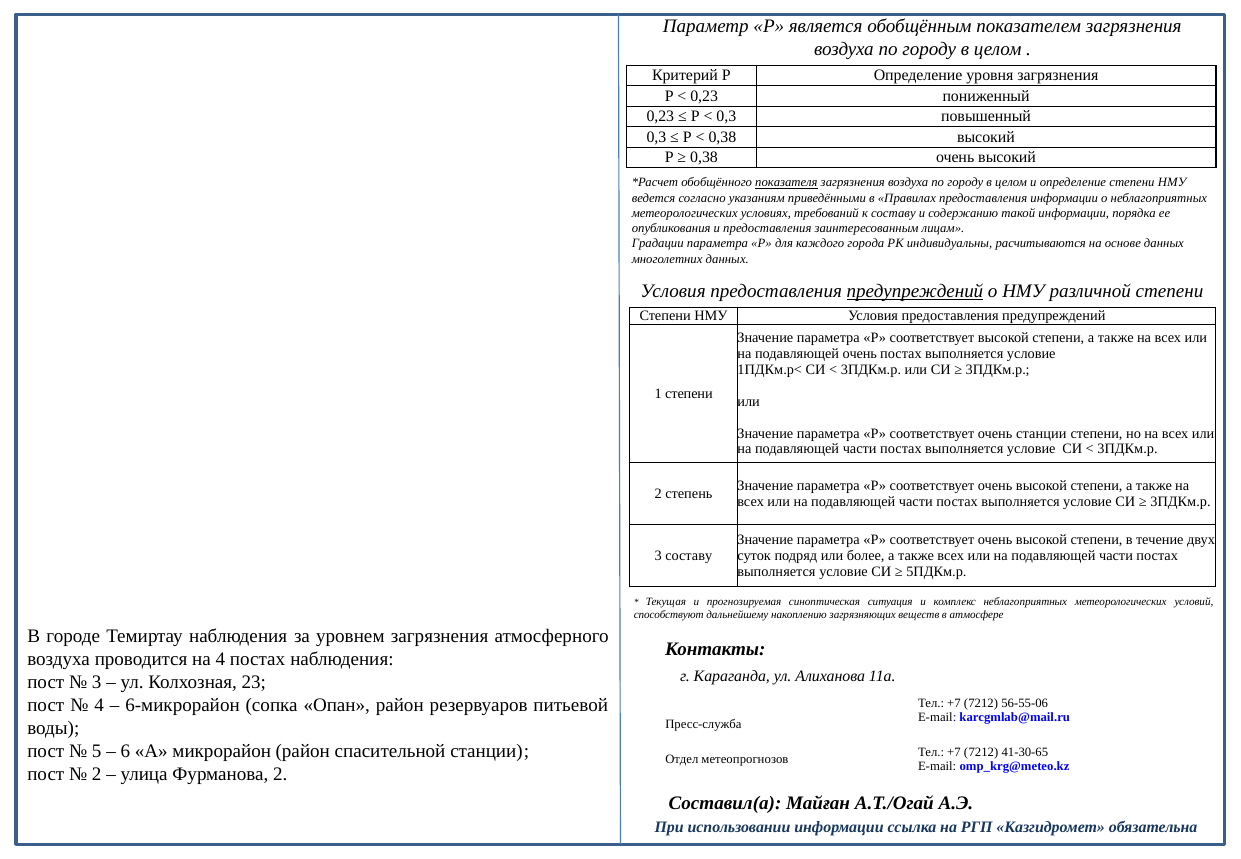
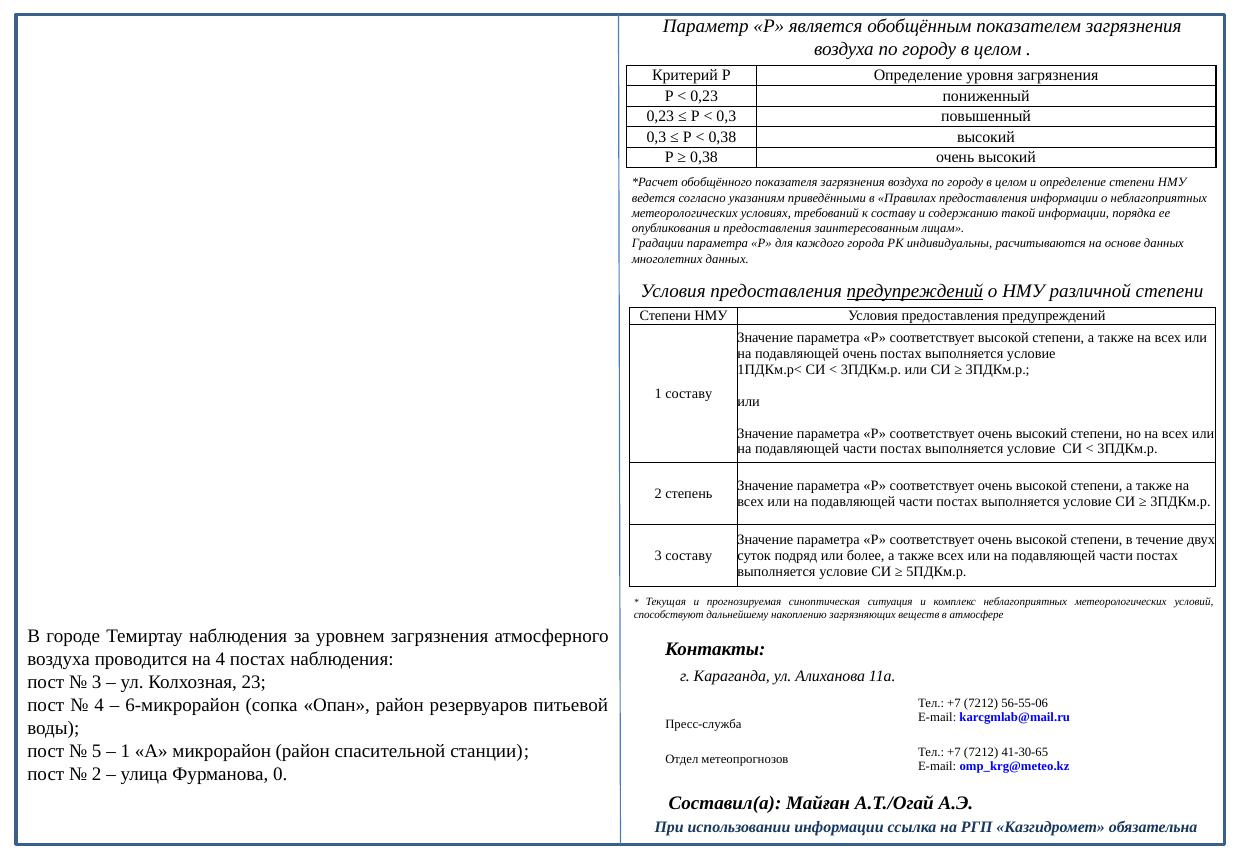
показателя underline: present -> none
1 степени: степени -> составу
соответствует очень станции: станции -> высокий
6 at (125, 751): 6 -> 1
Фурманова 2: 2 -> 0
